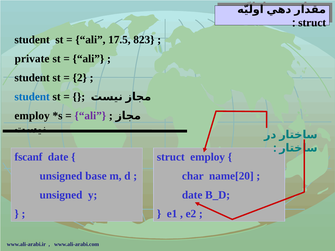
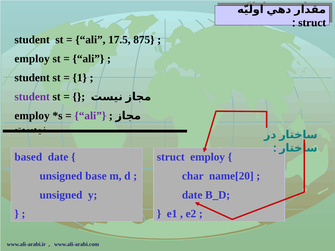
823: 823 -> 875
private at (32, 59): private -> employ
2: 2 -> 1
student at (32, 97) colour: blue -> purple
fscanf: fscanf -> based
